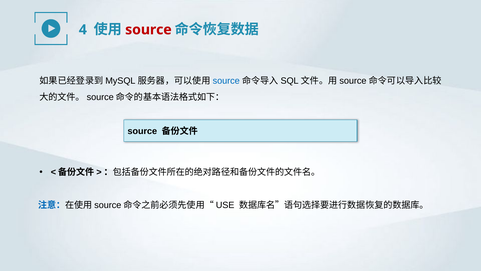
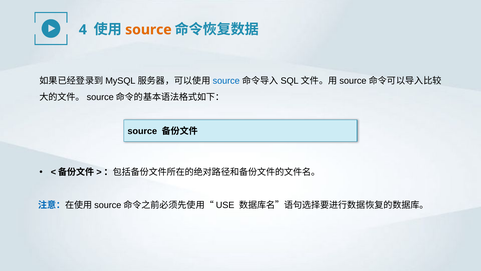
source at (148, 30) colour: red -> orange
